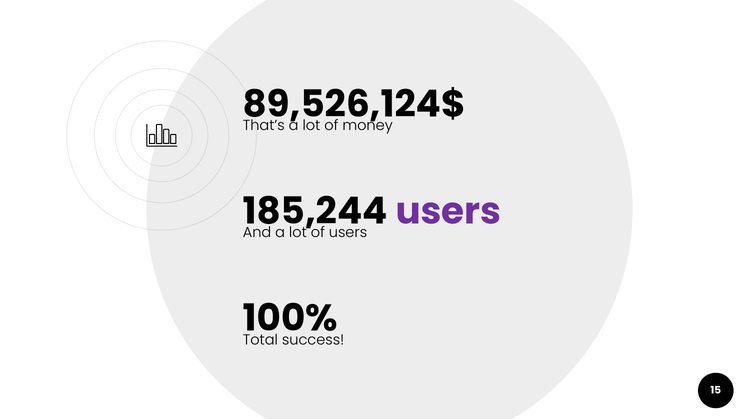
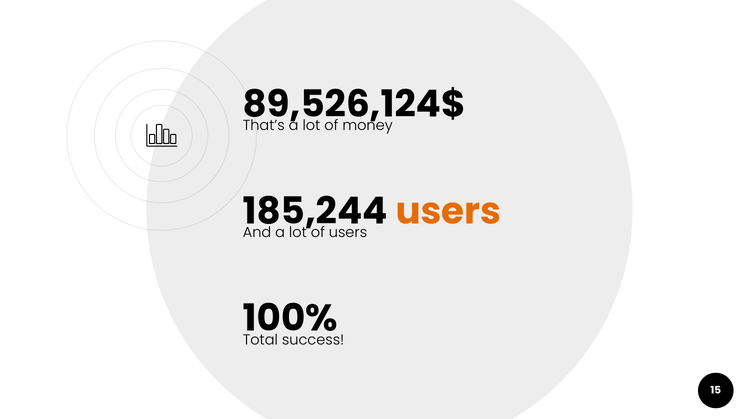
users at (448, 212) colour: purple -> orange
